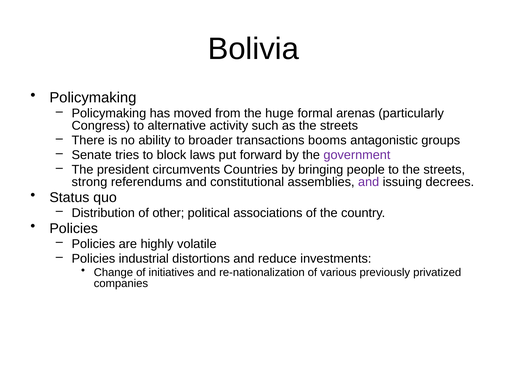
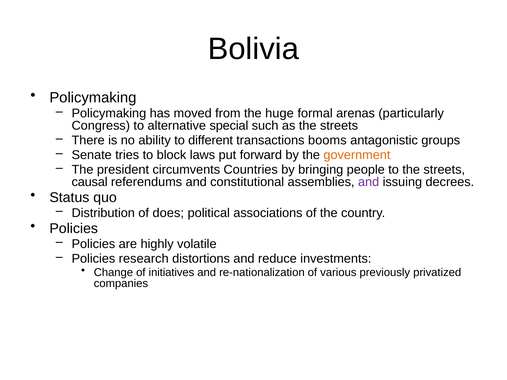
activity: activity -> special
broader: broader -> different
government colour: purple -> orange
strong: strong -> causal
other: other -> does
industrial: industrial -> research
